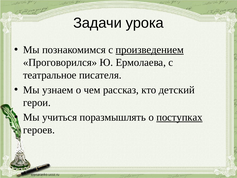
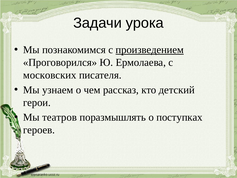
театральное: театральное -> московских
учиться: учиться -> театров
поступках underline: present -> none
